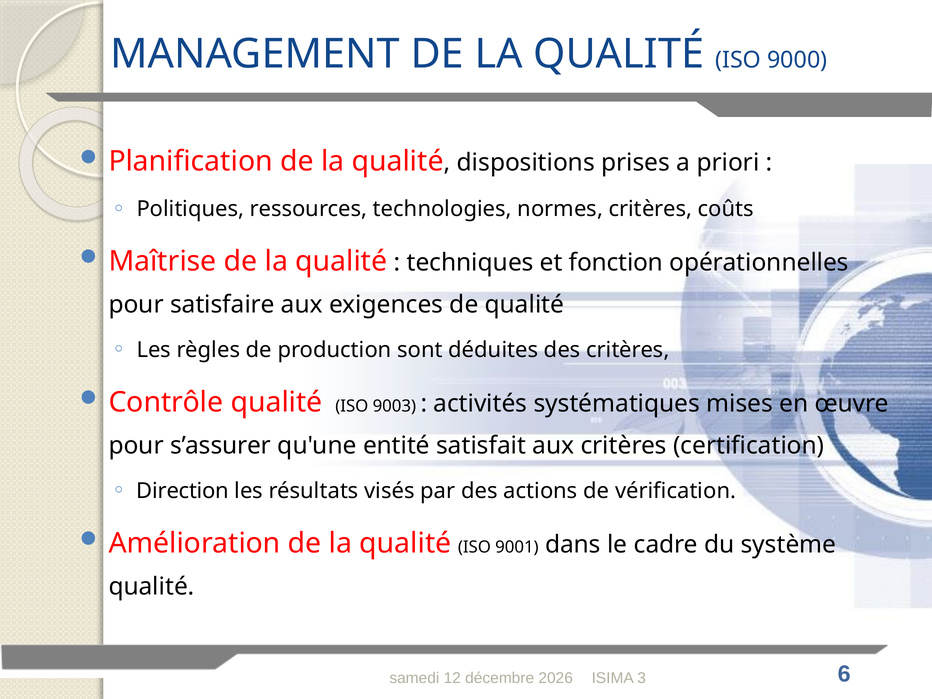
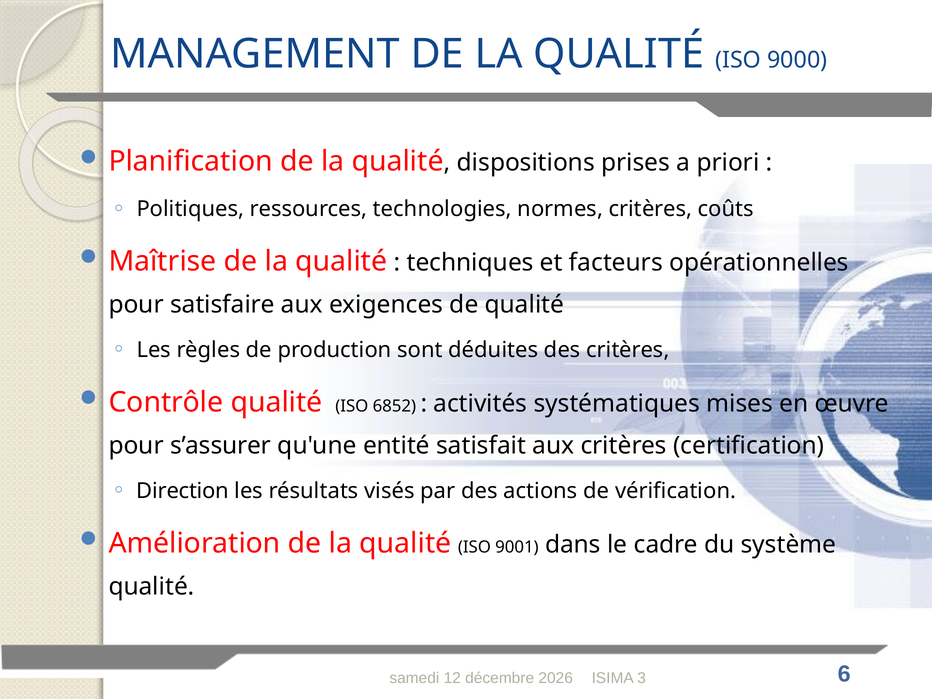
fonction: fonction -> facteurs
9003: 9003 -> 6852
